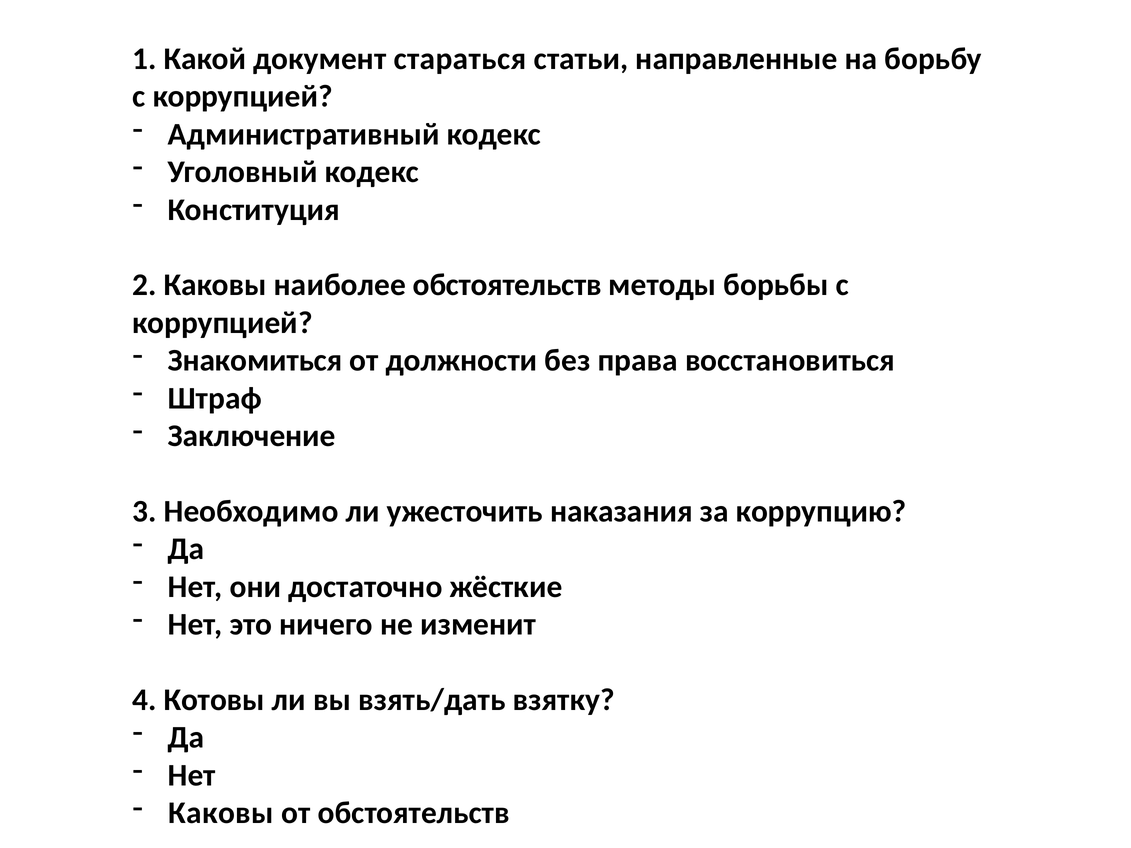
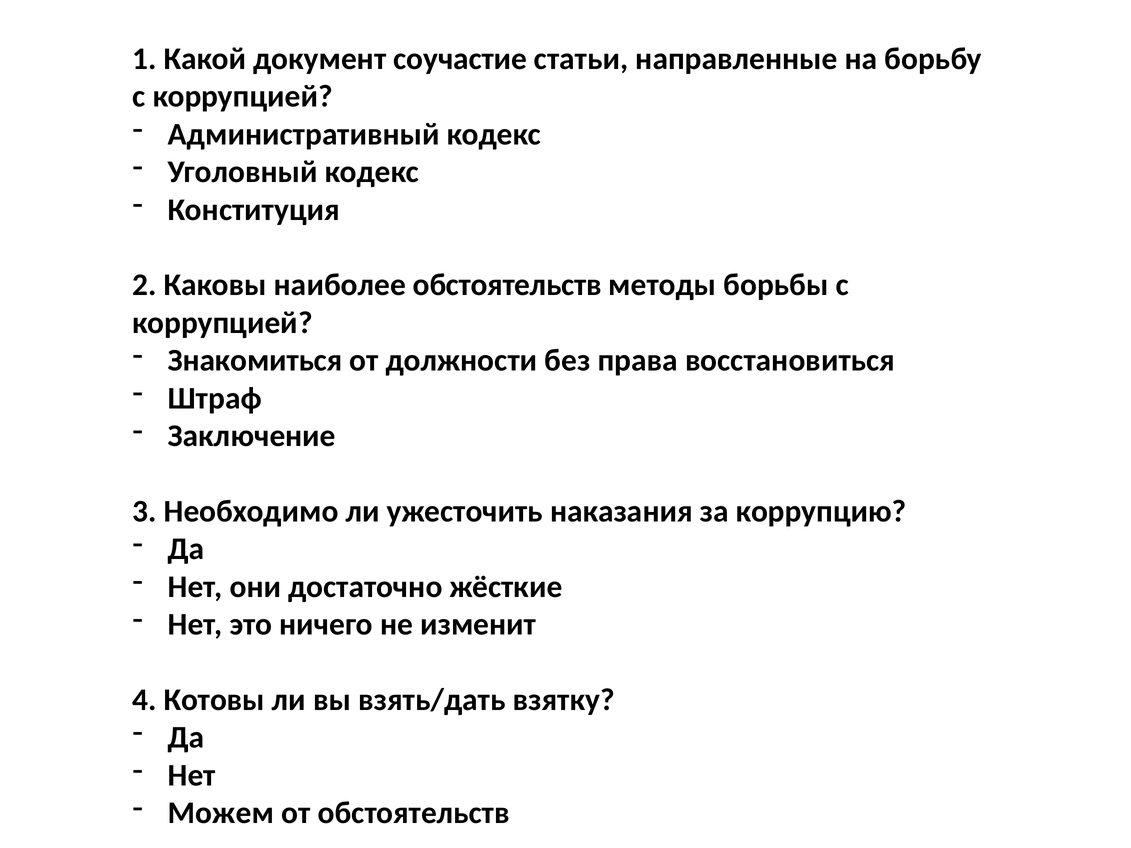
стараться: стараться -> соучастие
Каковы at (221, 813): Каковы -> Можем
